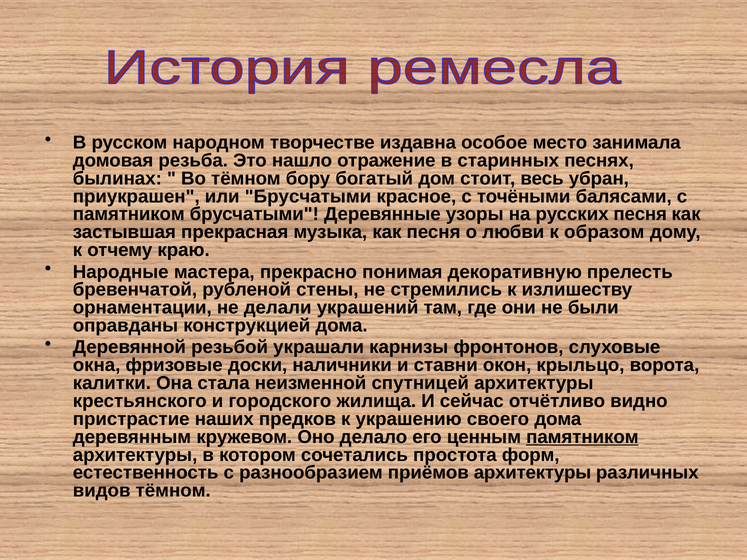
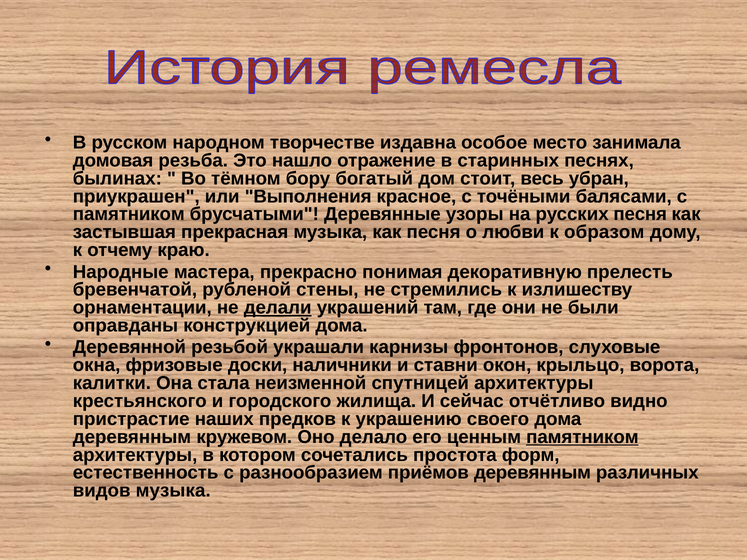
или Брусчатыми: Брусчатыми -> Выполнения
делали underline: none -> present
приёмов архитектуры: архитектуры -> деревянным
видов тёмном: тёмном -> музыка
